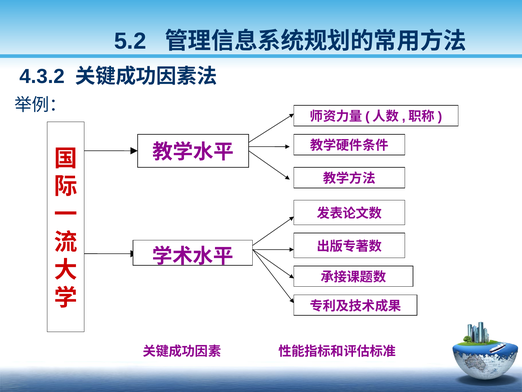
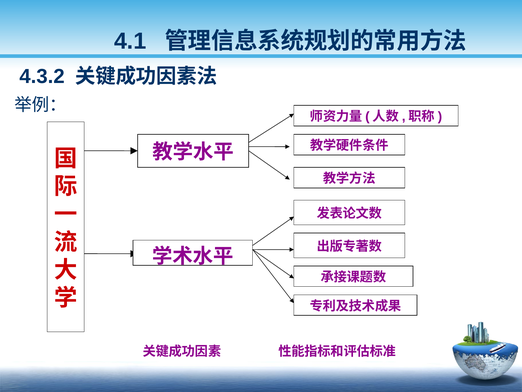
5.2: 5.2 -> 4.1
